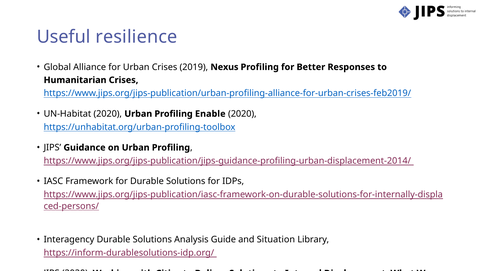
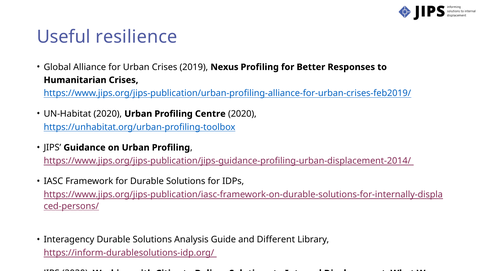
Enable: Enable -> Centre
Situation: Situation -> Different
